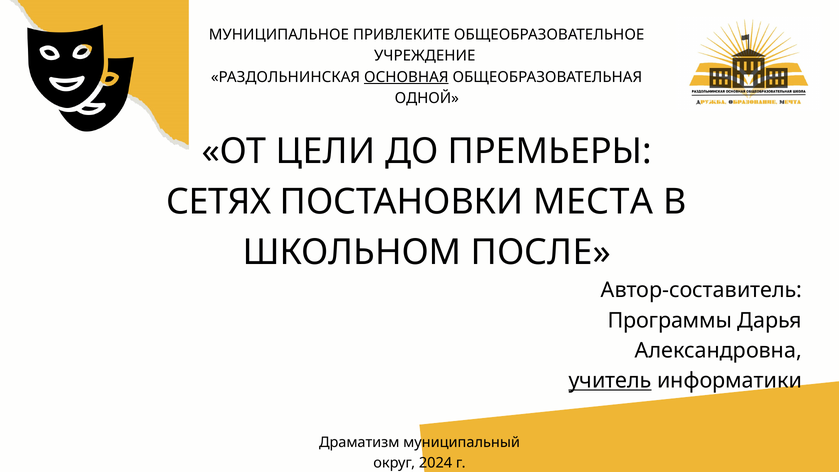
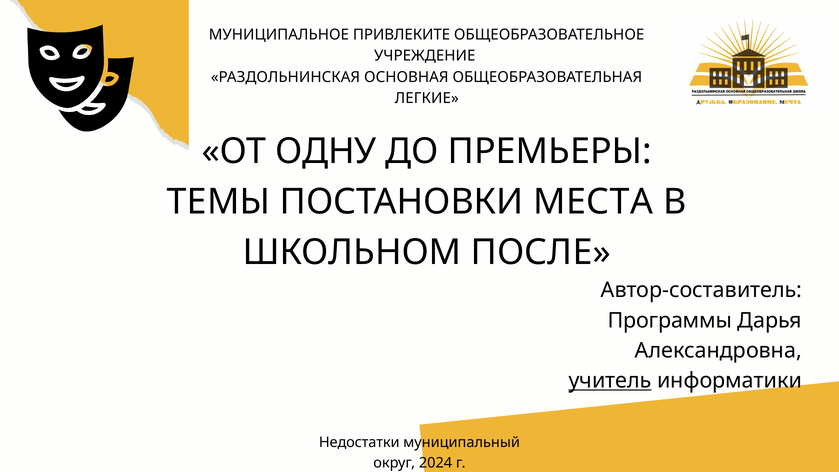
ОСНОВНАЯ underline: present -> none
ОДНОЙ: ОДНОЙ -> ЛЕГКИЕ
ЦЕЛИ: ЦЕЛИ -> ОДНУ
СЕТЯХ: СЕТЯХ -> ТЕМЫ
Драматизм: Драматизм -> Недостатки
